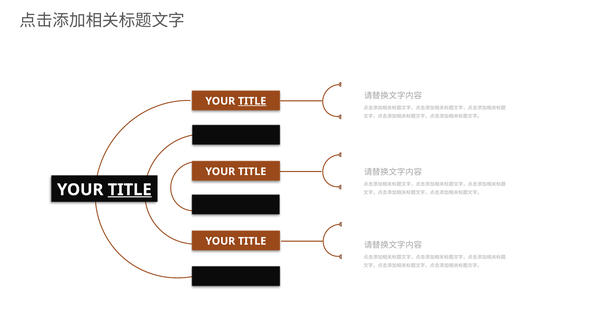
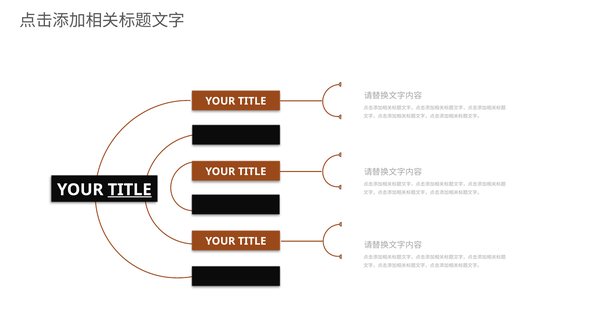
TITLE at (252, 101) underline: present -> none
